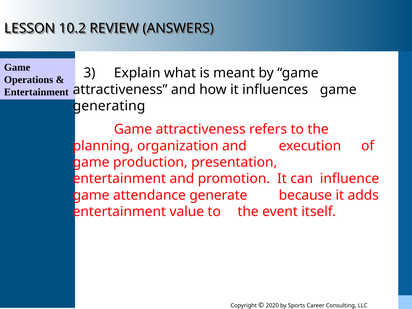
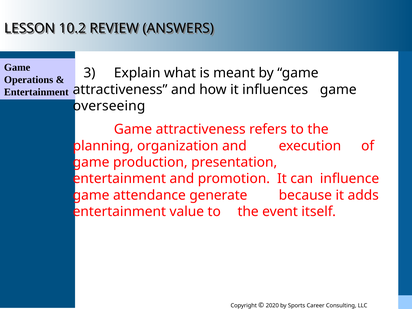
generating: generating -> overseeing
